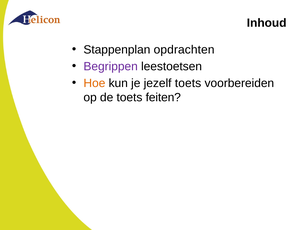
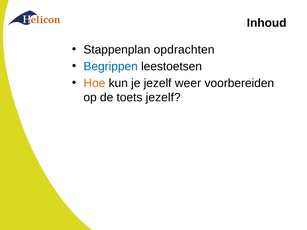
Begrippen colour: purple -> blue
jezelf toets: toets -> weer
toets feiten: feiten -> jezelf
